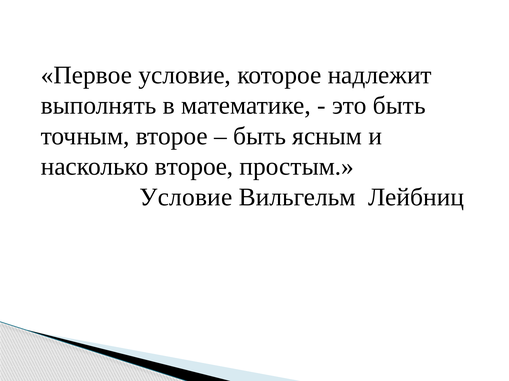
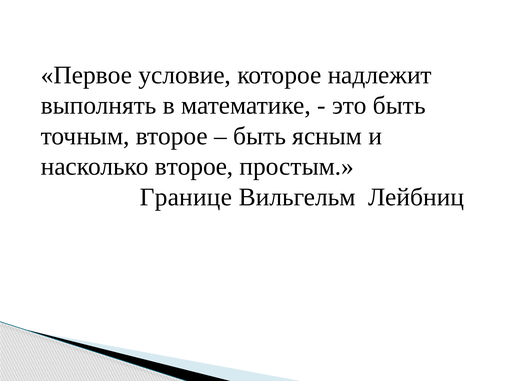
Условие at (186, 197): Условие -> Границе
